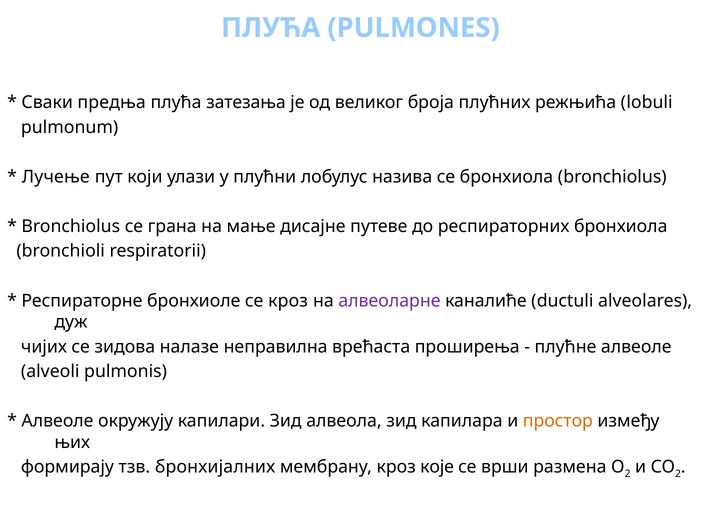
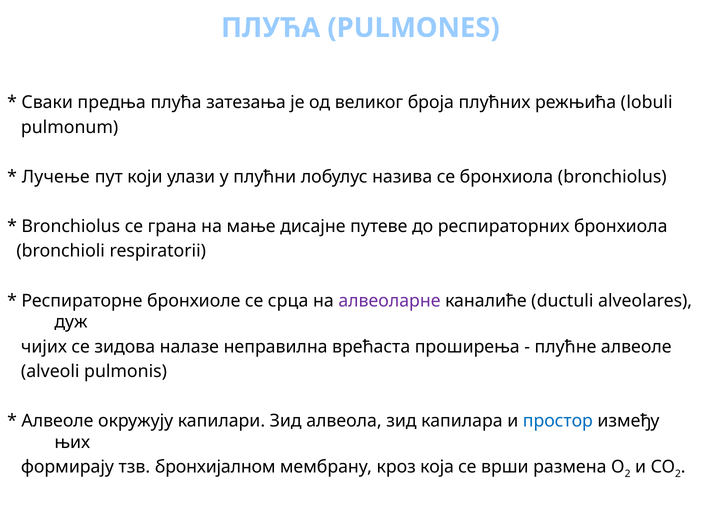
се кроз: кроз -> срца
простор colour: orange -> blue
бронхијалних: бронхијалних -> бронхијалном
које: које -> која
